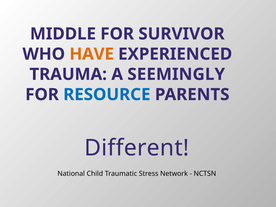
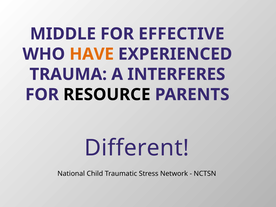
SURVIVOR: SURVIVOR -> EFFECTIVE
SEEMINGLY: SEEMINGLY -> INTERFERES
RESOURCE colour: blue -> black
